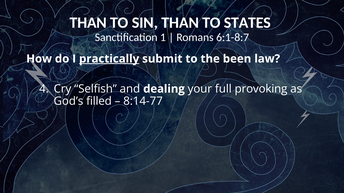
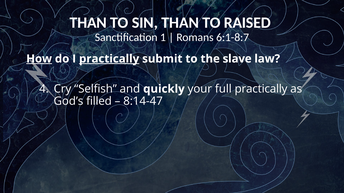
STATES: STATES -> RAISED
How underline: none -> present
been: been -> slave
dealing: dealing -> quickly
full provoking: provoking -> practically
8:14-77: 8:14-77 -> 8:14-47
